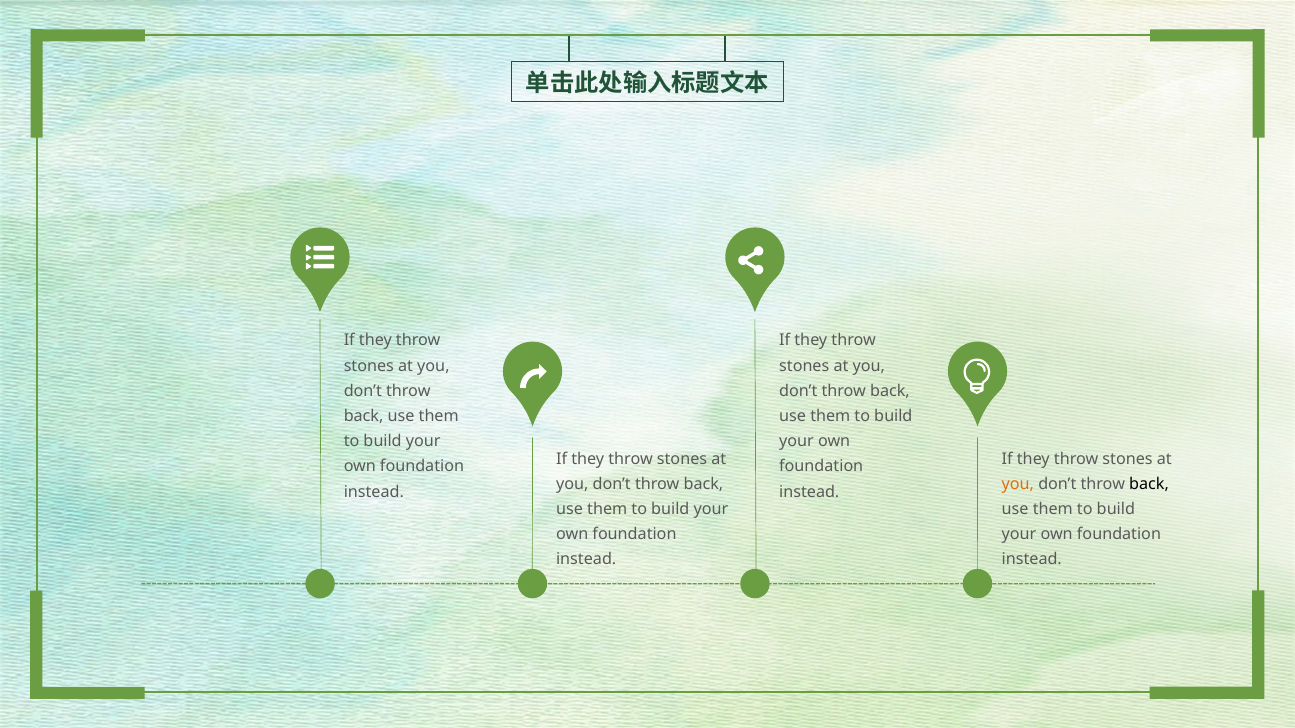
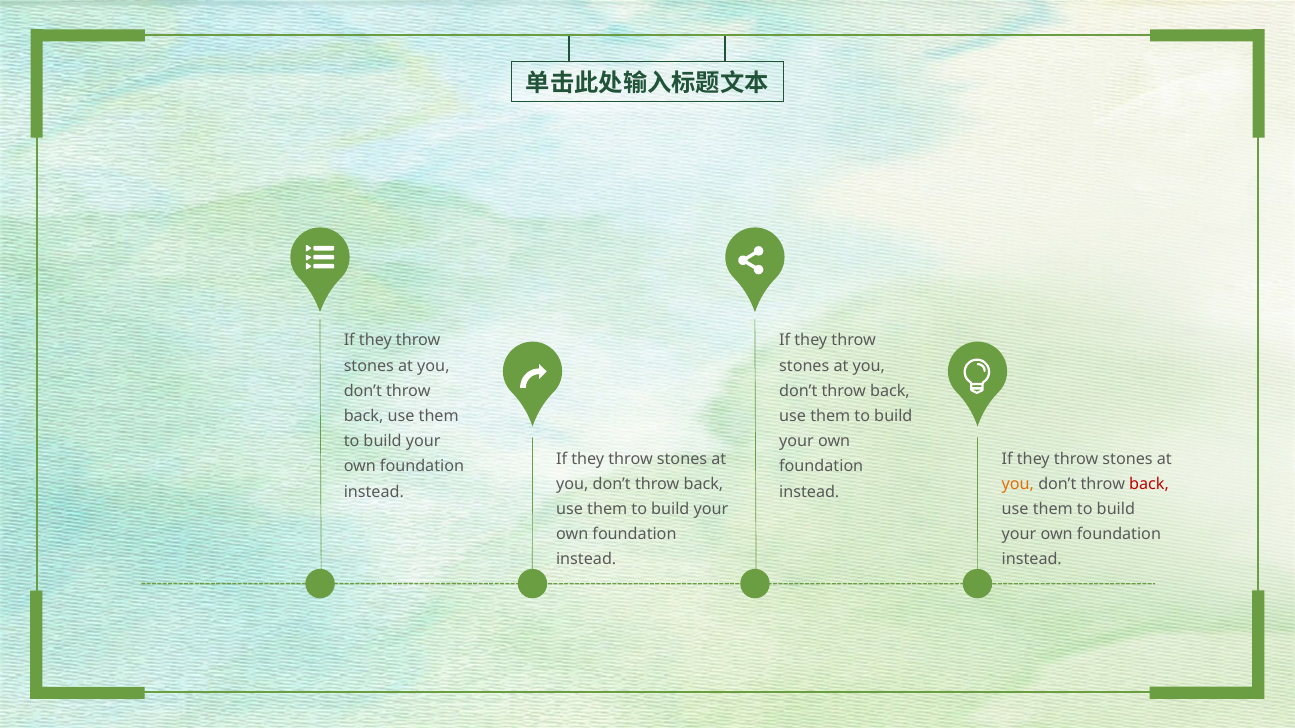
back at (1149, 484) colour: black -> red
